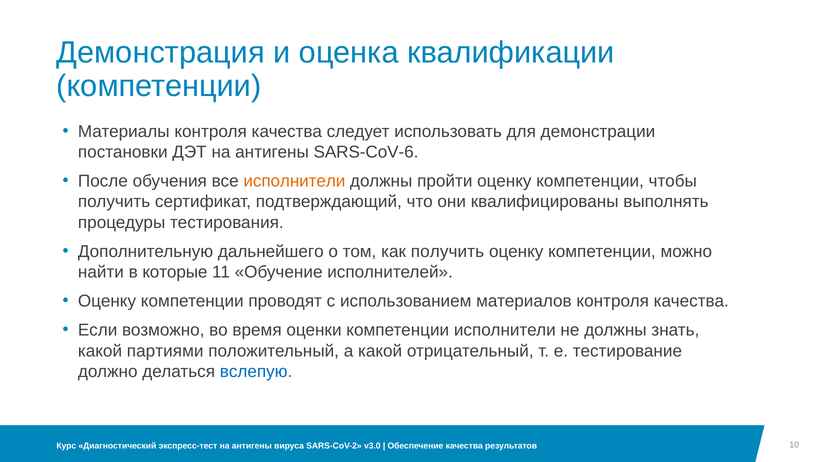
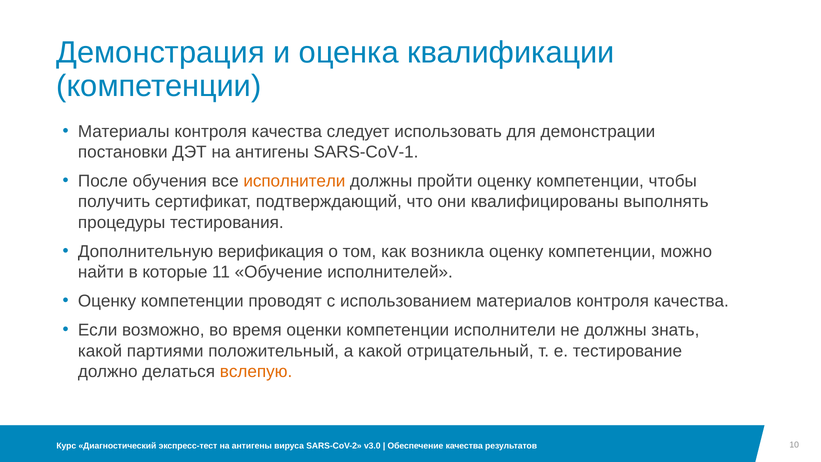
SARS-CoV-6: SARS-CoV-6 -> SARS-CoV-1
дальнейшего: дальнейшего -> верификация
как получить: получить -> возникла
вслепую colour: blue -> orange
